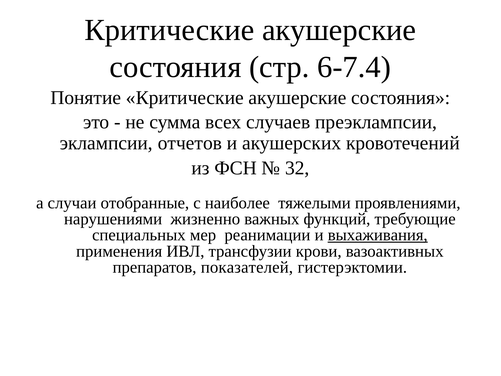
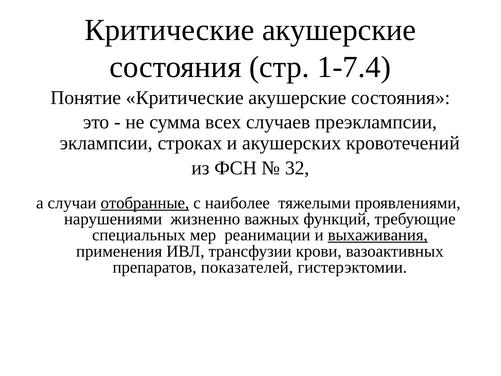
6-7.4: 6-7.4 -> 1-7.4
отчетов: отчетов -> строках
отобранные underline: none -> present
